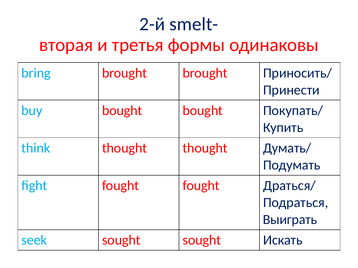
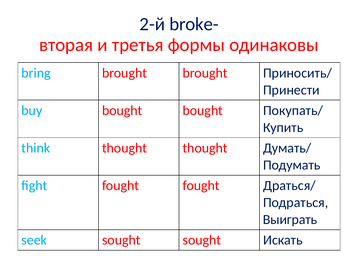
smelt-: smelt- -> broke-
